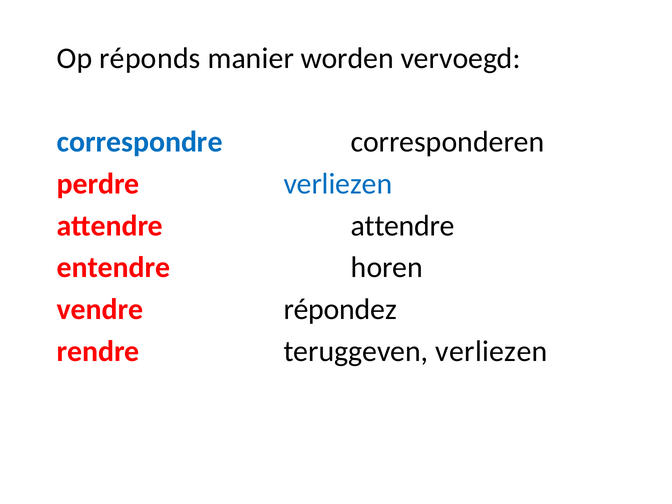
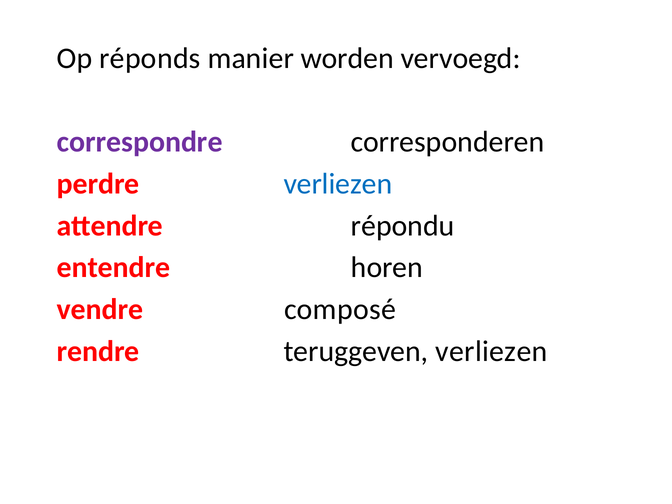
correspondre colour: blue -> purple
attendre attendre: attendre -> répondu
répondez: répondez -> composé
